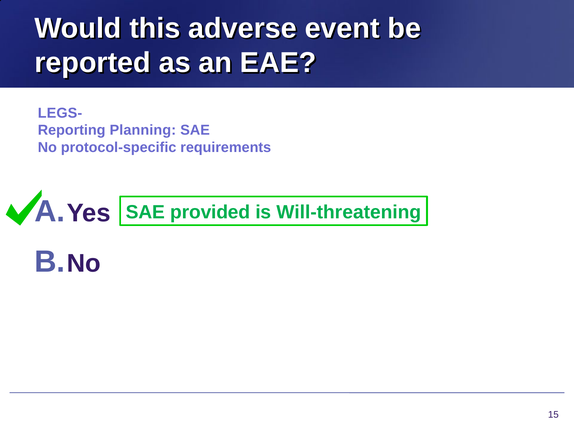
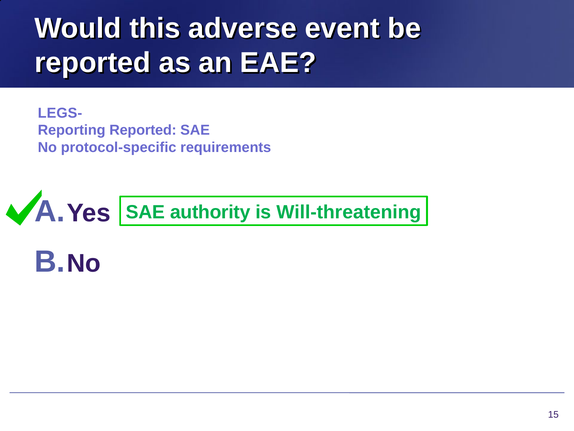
Reporting Planning: Planning -> Reported
provided: provided -> authority
